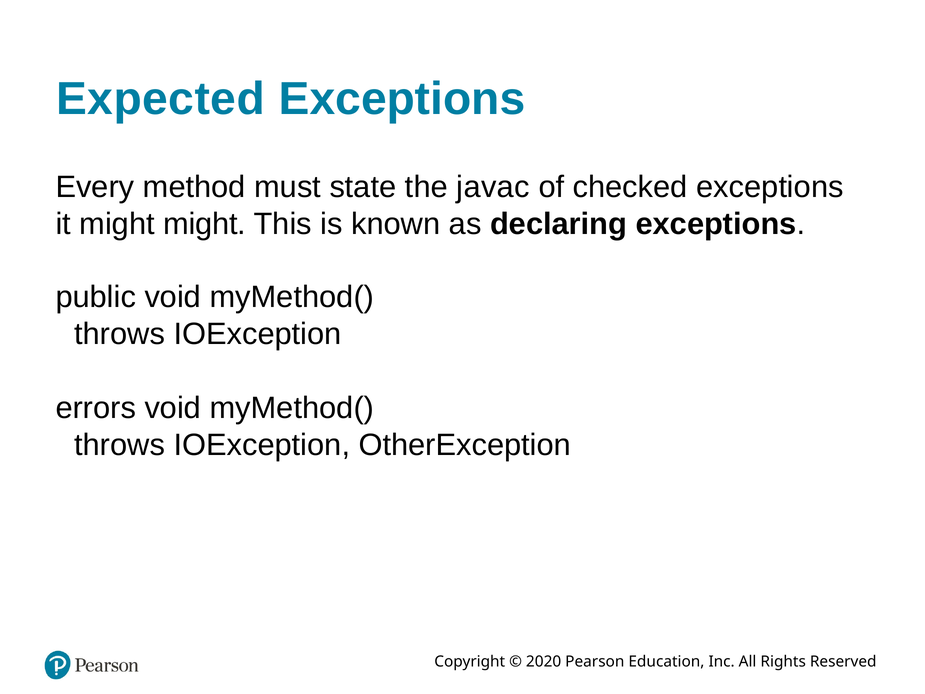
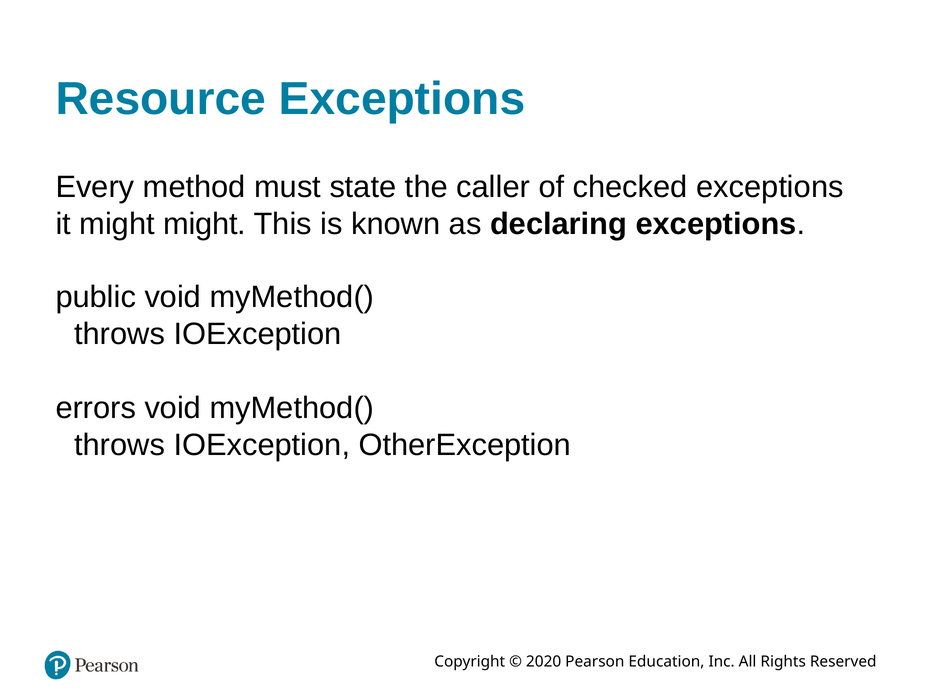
Expected: Expected -> Resource
javac: javac -> caller
